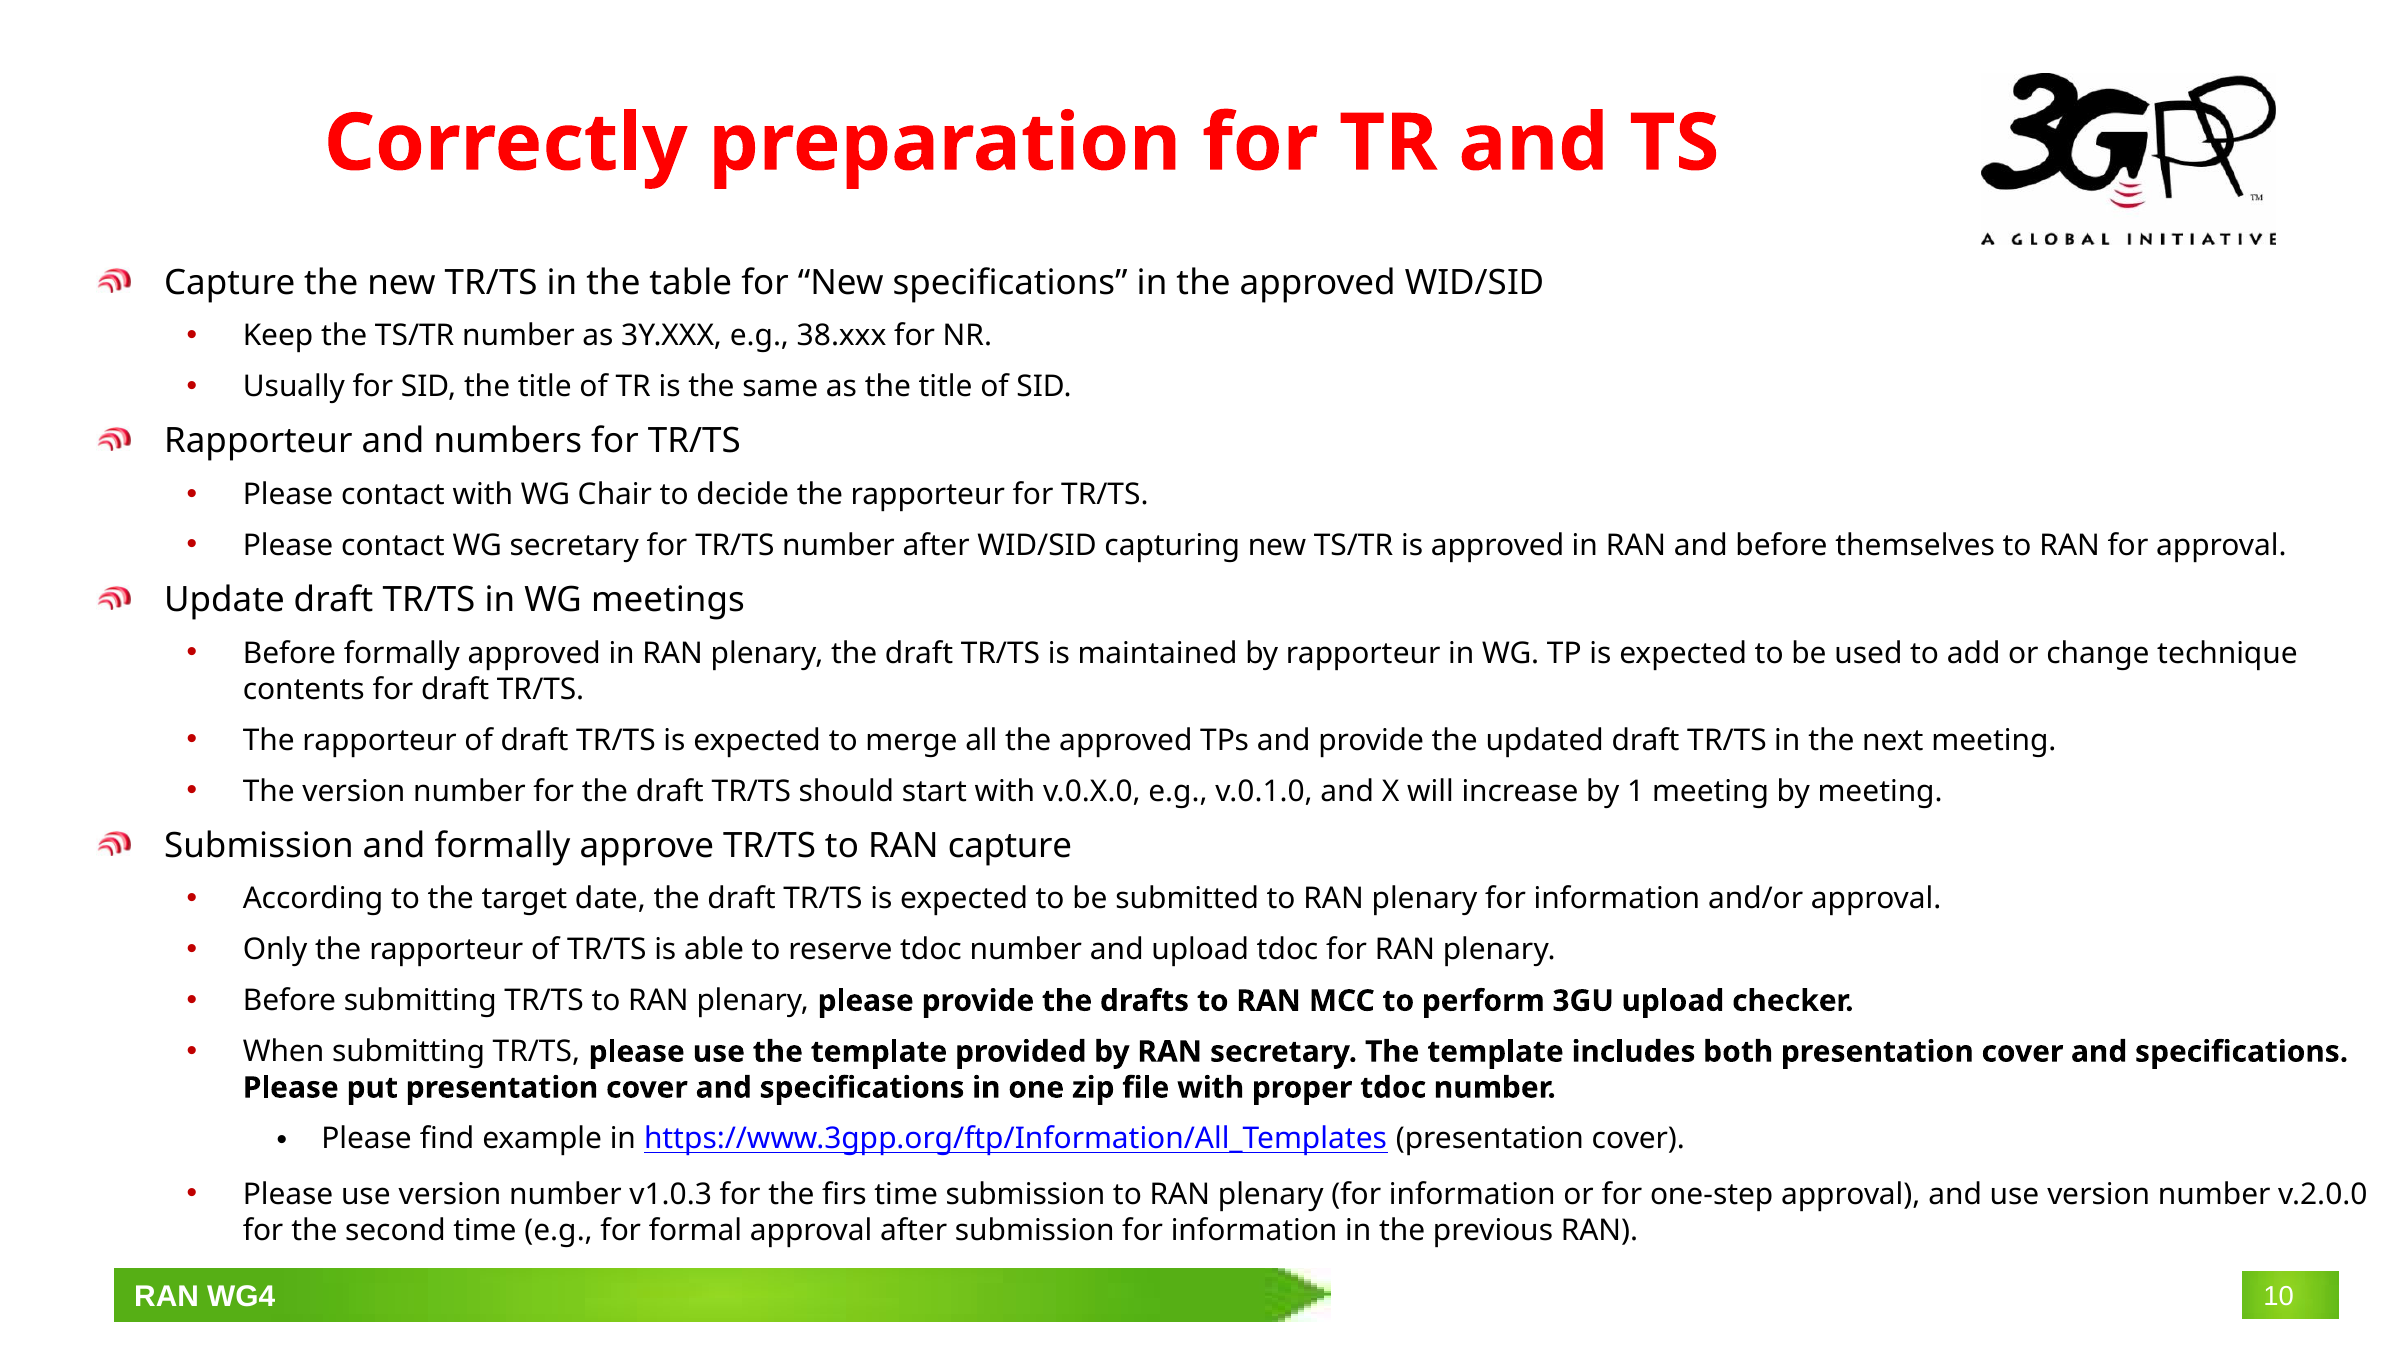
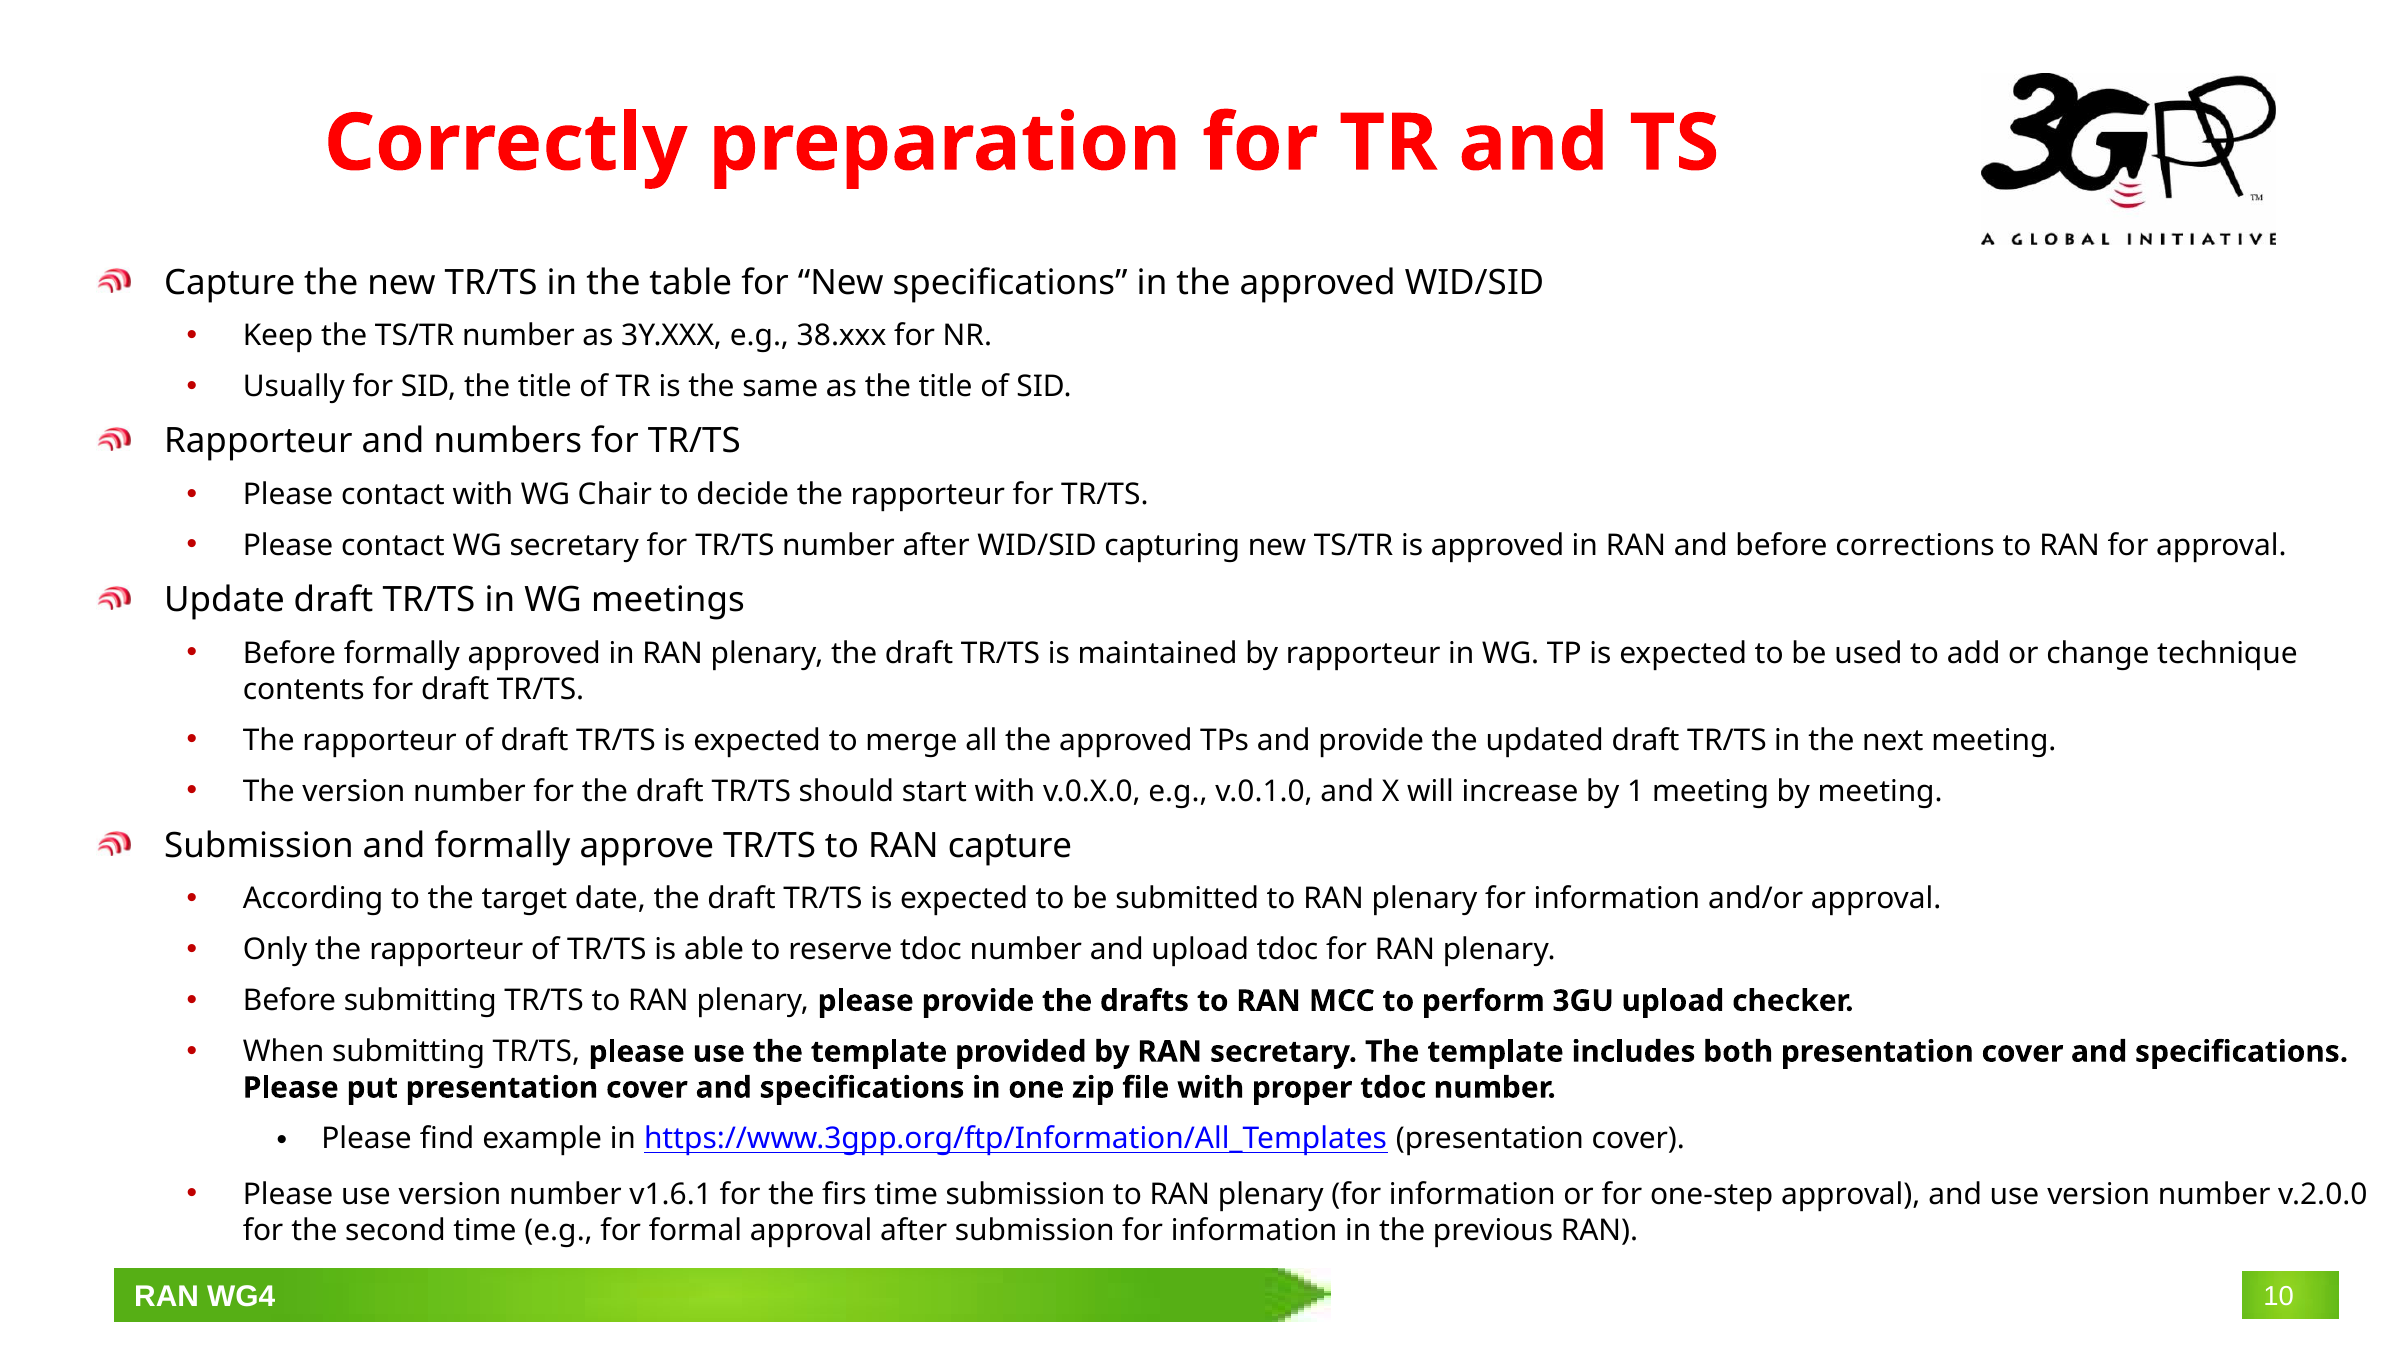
themselves: themselves -> corrections
v1.0.3: v1.0.3 -> v1.6.1
